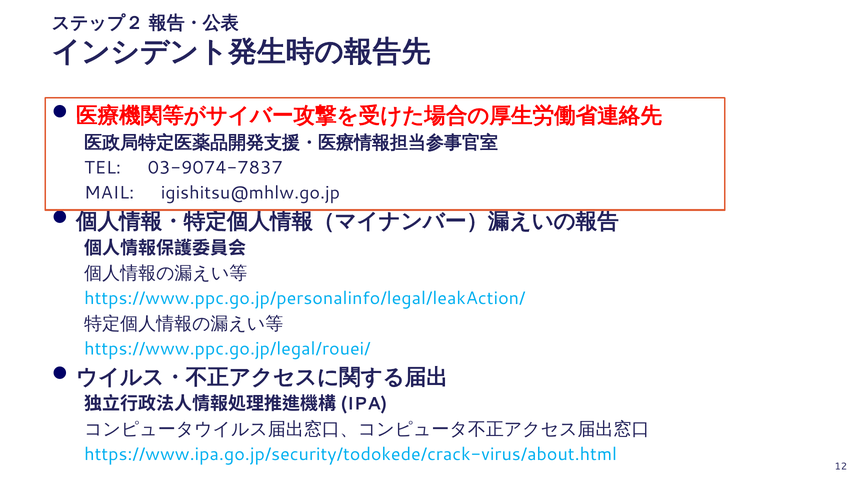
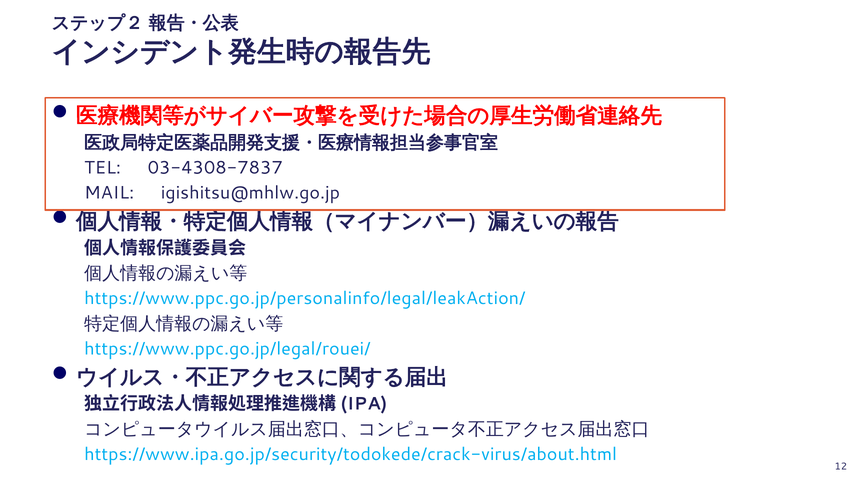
03-9074-7837: 03-9074-7837 -> 03-4308-7837
